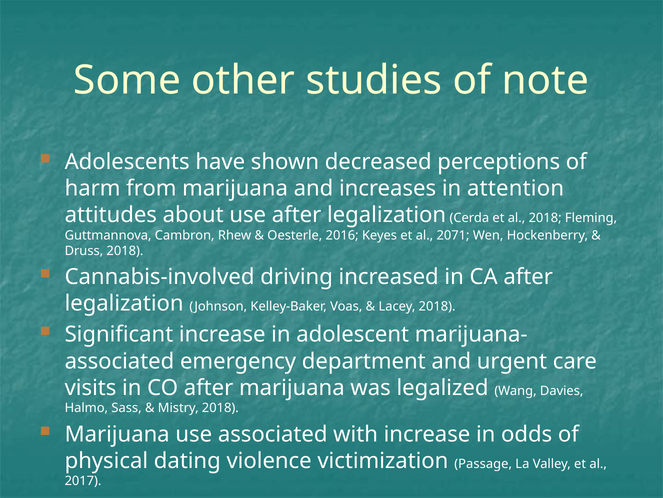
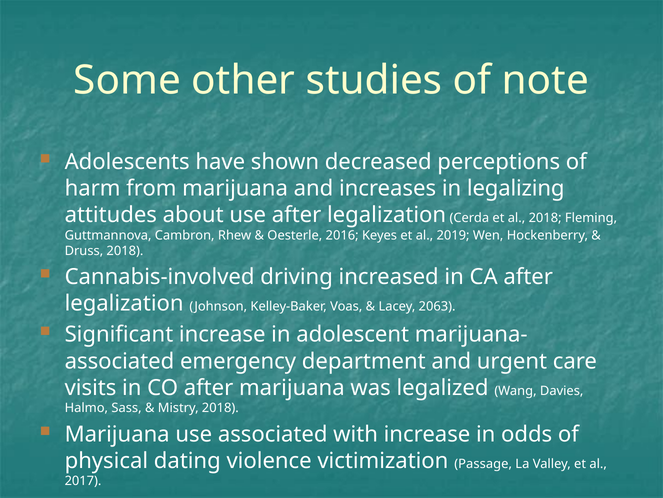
attention: attention -> legalizing
2071: 2071 -> 2019
Lacey 2018: 2018 -> 2063
